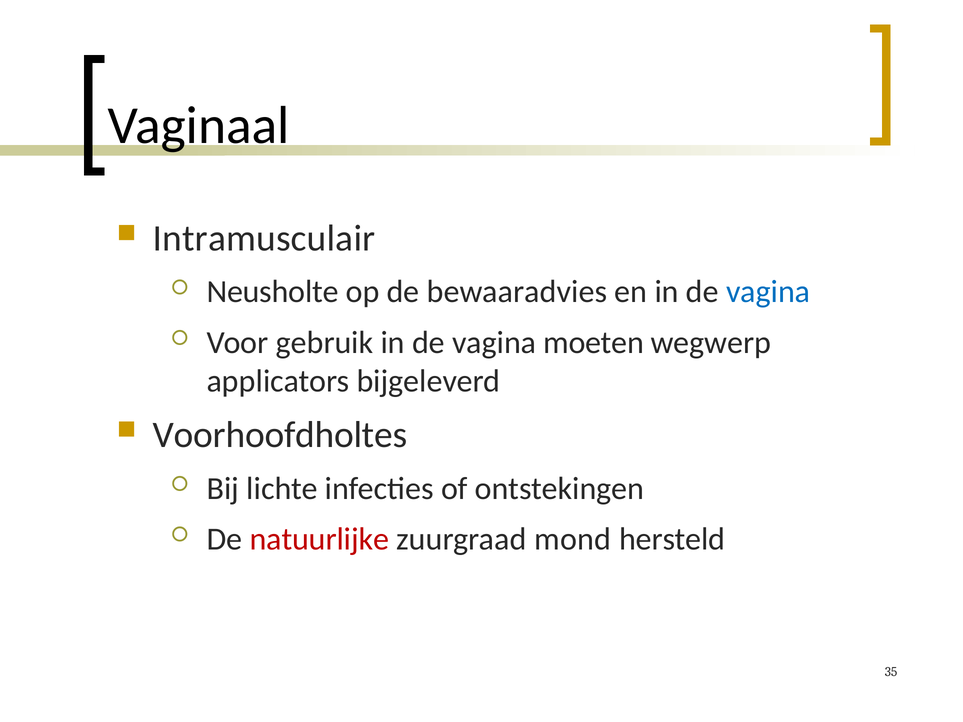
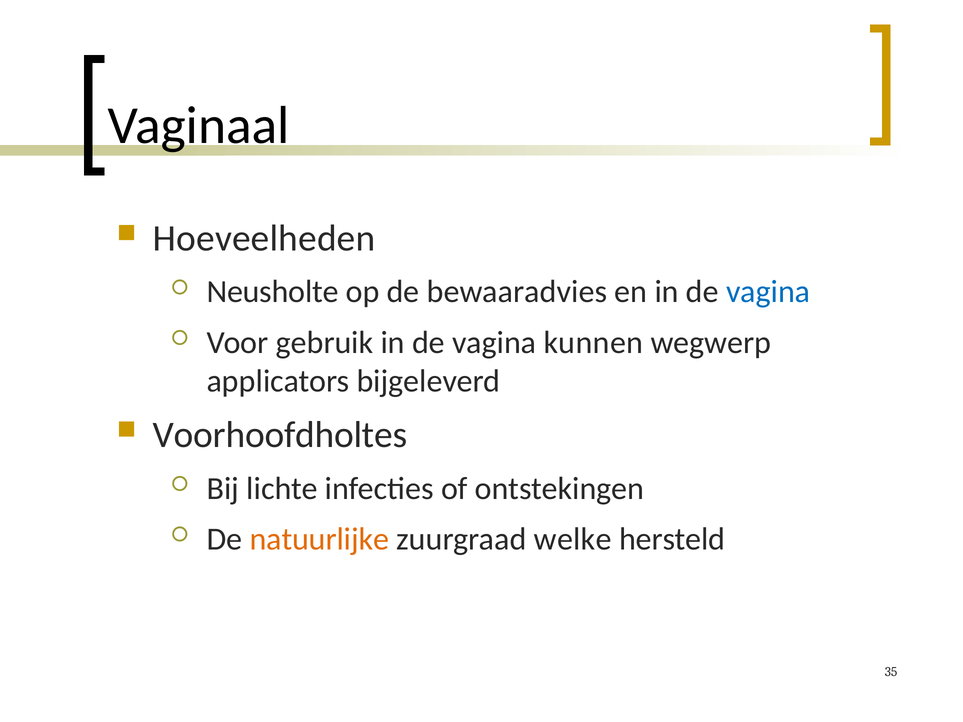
Intramusculair: Intramusculair -> Hoeveelheden
moeten: moeten -> kunnen
natuurlijke colour: red -> orange
mond: mond -> welke
